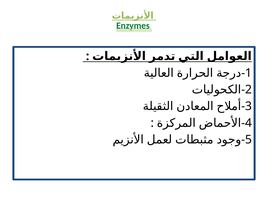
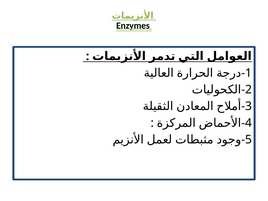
Enzymes colour: green -> black
